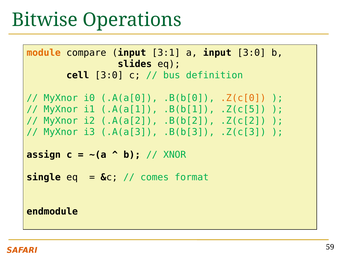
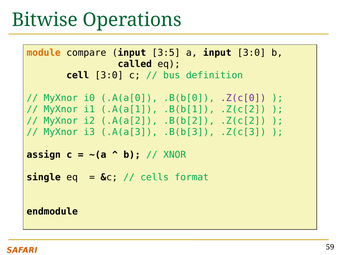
3:1: 3:1 -> 3:5
slides: slides -> called
.Z(c[0 colour: orange -> purple
.B(b[1 .Z(c[5: .Z(c[5 -> .Z(c[2
comes: comes -> cells
